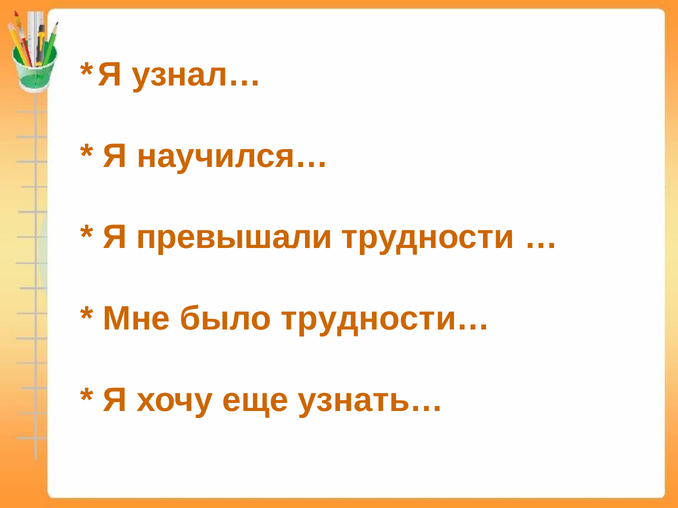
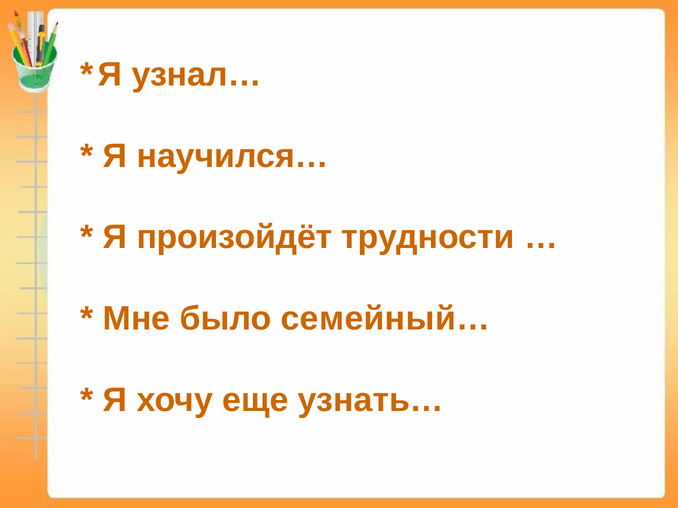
превышали: превышали -> произойдёт
трудности…: трудности… -> семейный…
